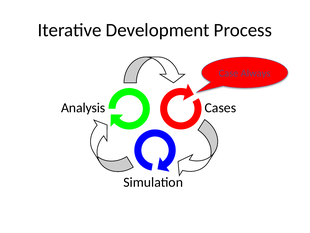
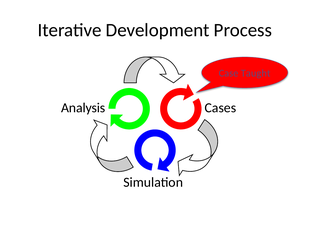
Always: Always -> Taught
